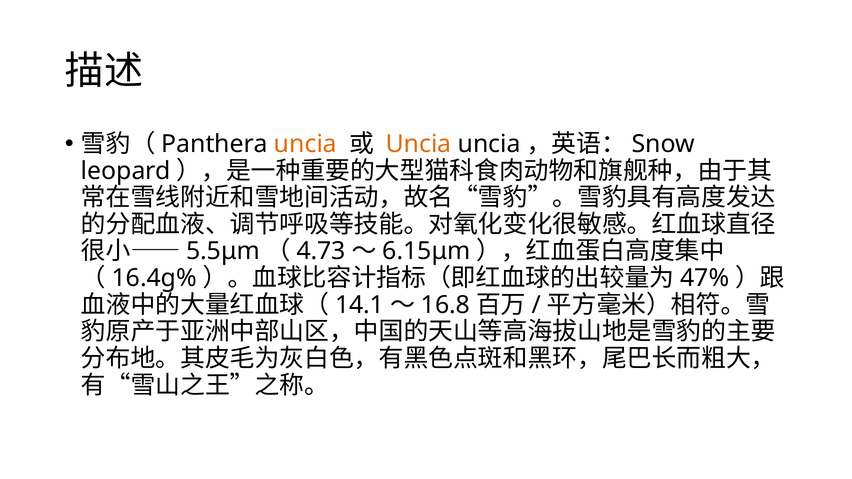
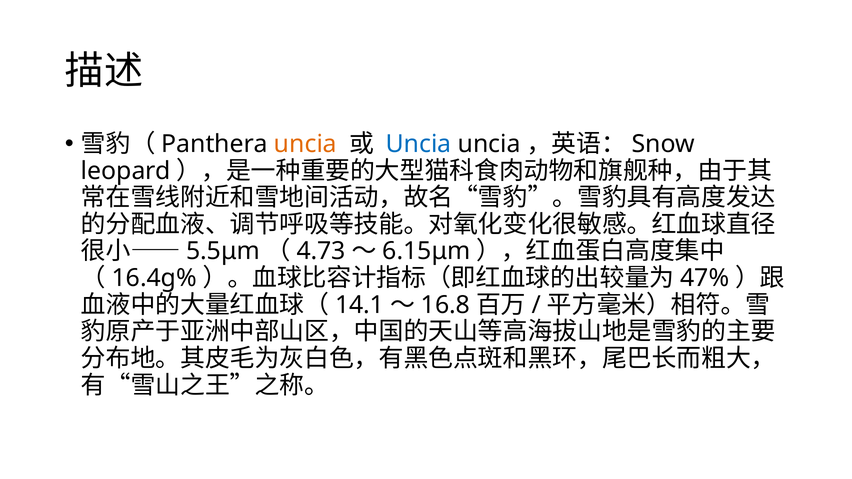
Uncia at (419, 144) colour: orange -> blue
